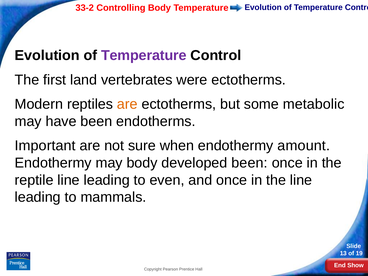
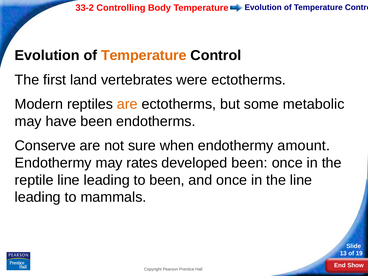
Temperature at (144, 56) colour: purple -> orange
Important: Important -> Conserve
may body: body -> rates
to even: even -> been
